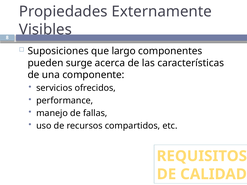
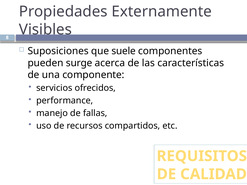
largo: largo -> suele
